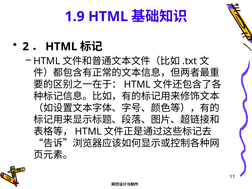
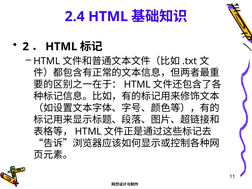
1.9: 1.9 -> 2.4
